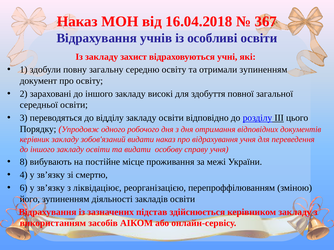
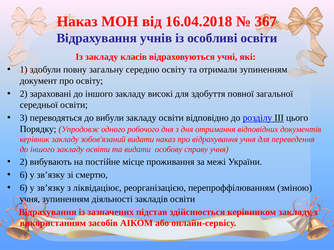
захист: захист -> класів
відділу: відділу -> вибули
8 at (24, 162): 8 -> 2
4 at (24, 175): 4 -> 6
його at (30, 199): його -> учня
